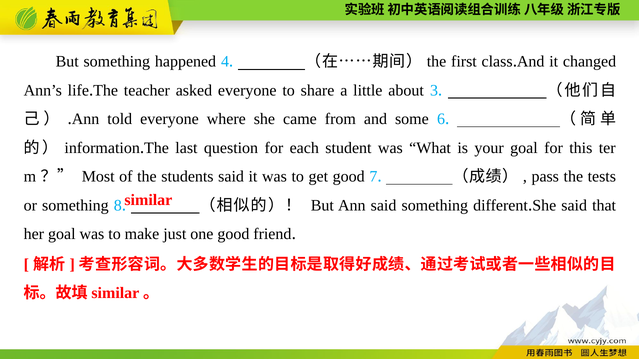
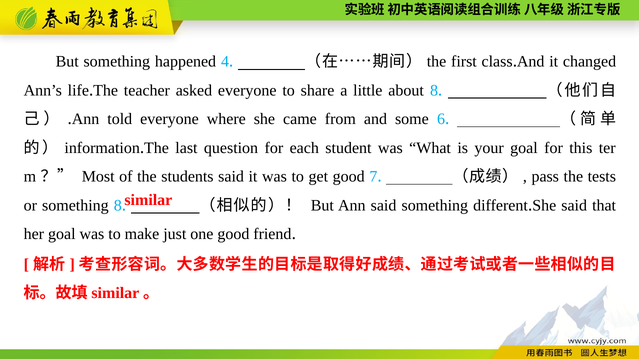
about 3: 3 -> 8
